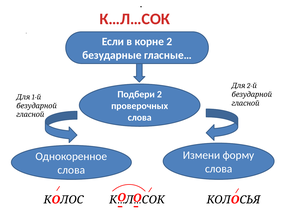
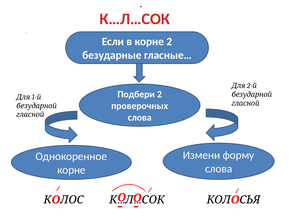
слова at (71, 170): слова -> корне
